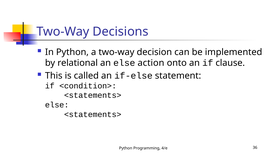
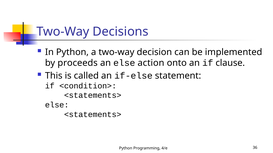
relational: relational -> proceeds
